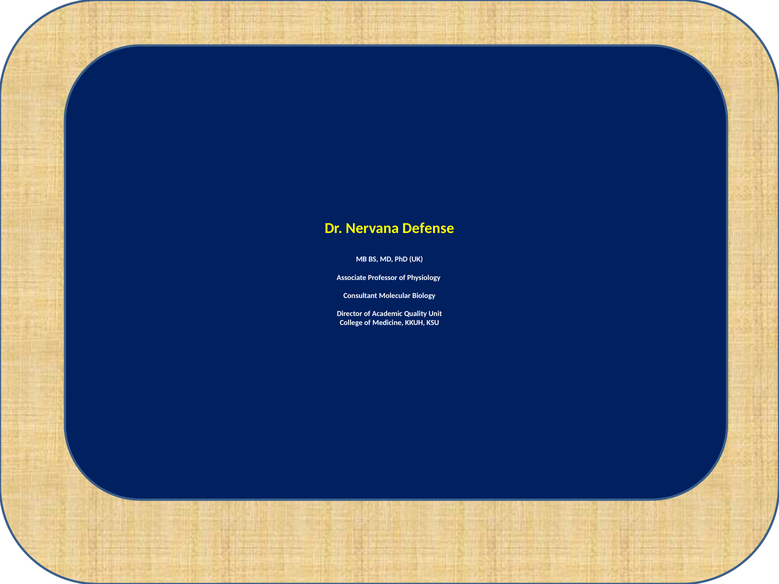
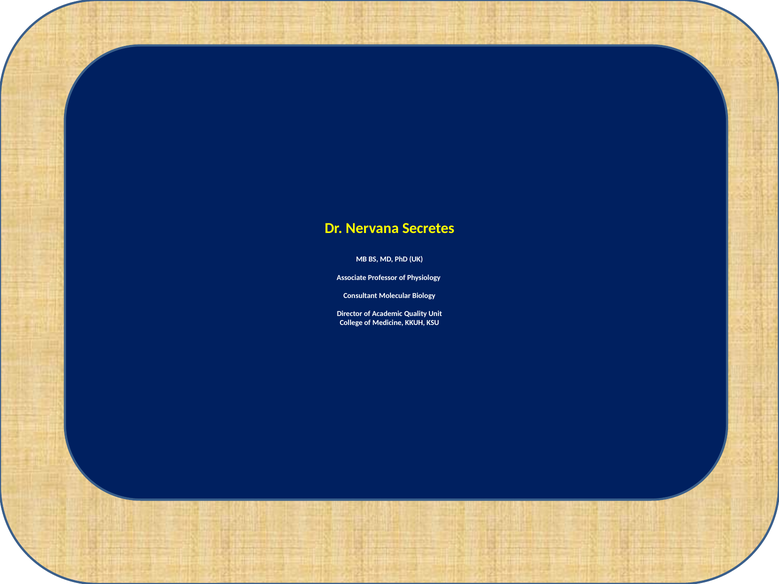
Defense: Defense -> Secretes
